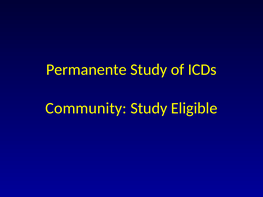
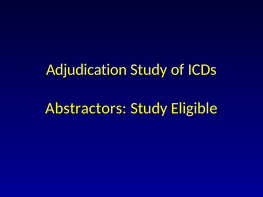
Permanente: Permanente -> Adjudication
Community: Community -> Abstractors
